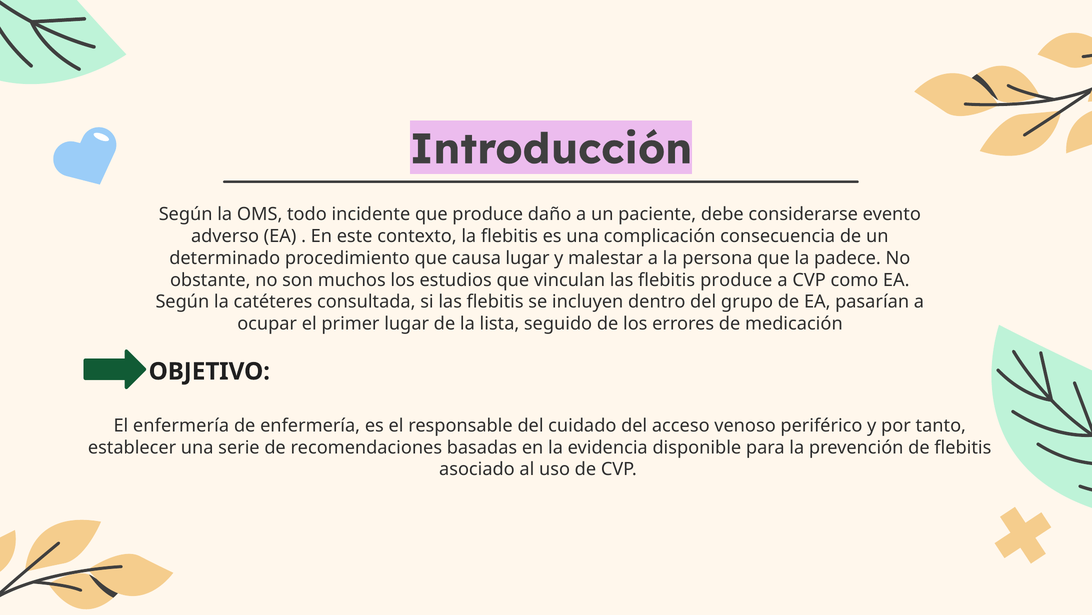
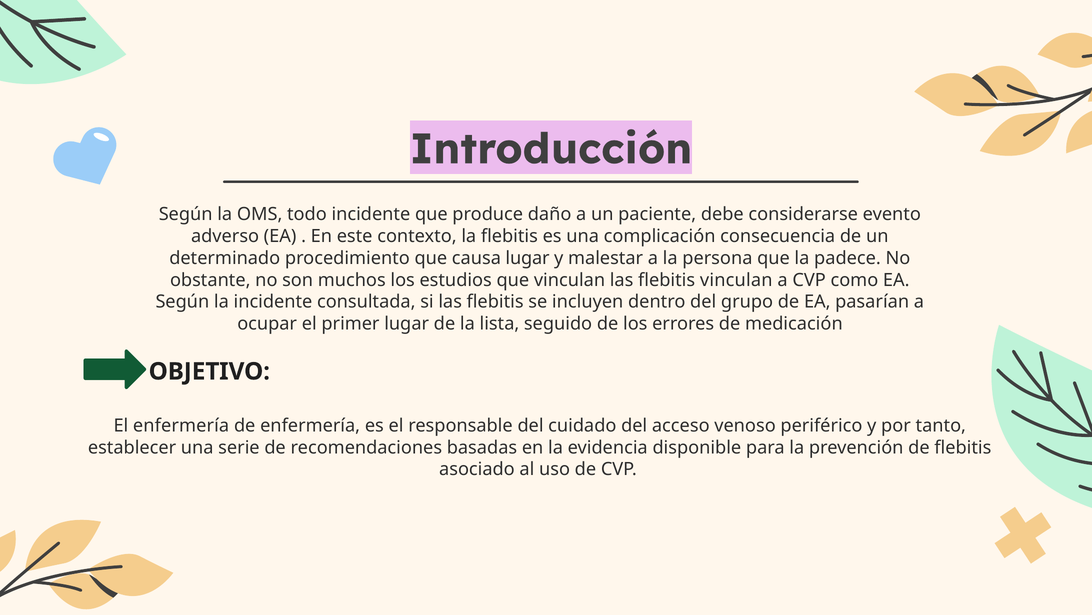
flebitis produce: produce -> vinculan
la catéteres: catéteres -> incidente
